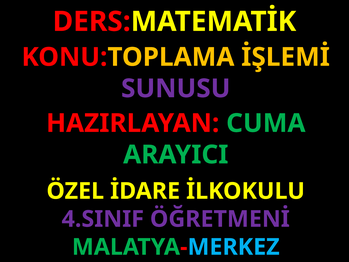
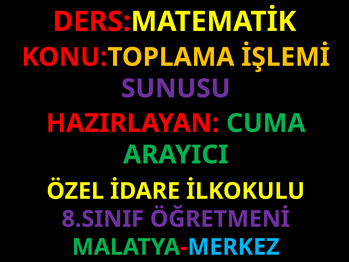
4.SINIF: 4.SINIF -> 8.SINIF
